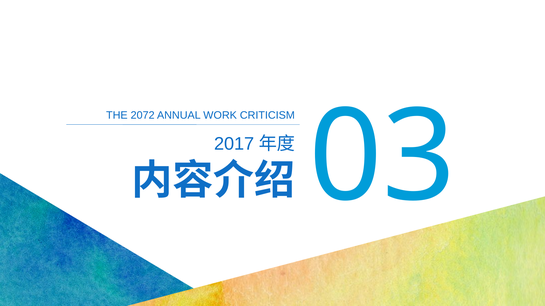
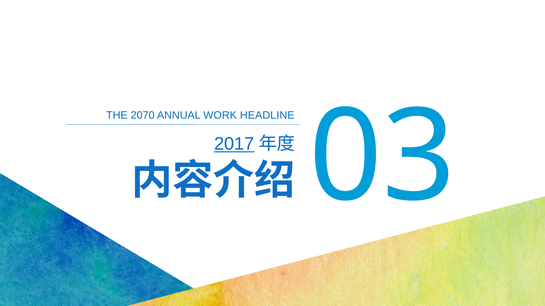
2072: 2072 -> 2070
CRITICISM: CRITICISM -> HEADLINE
2017 underline: none -> present
